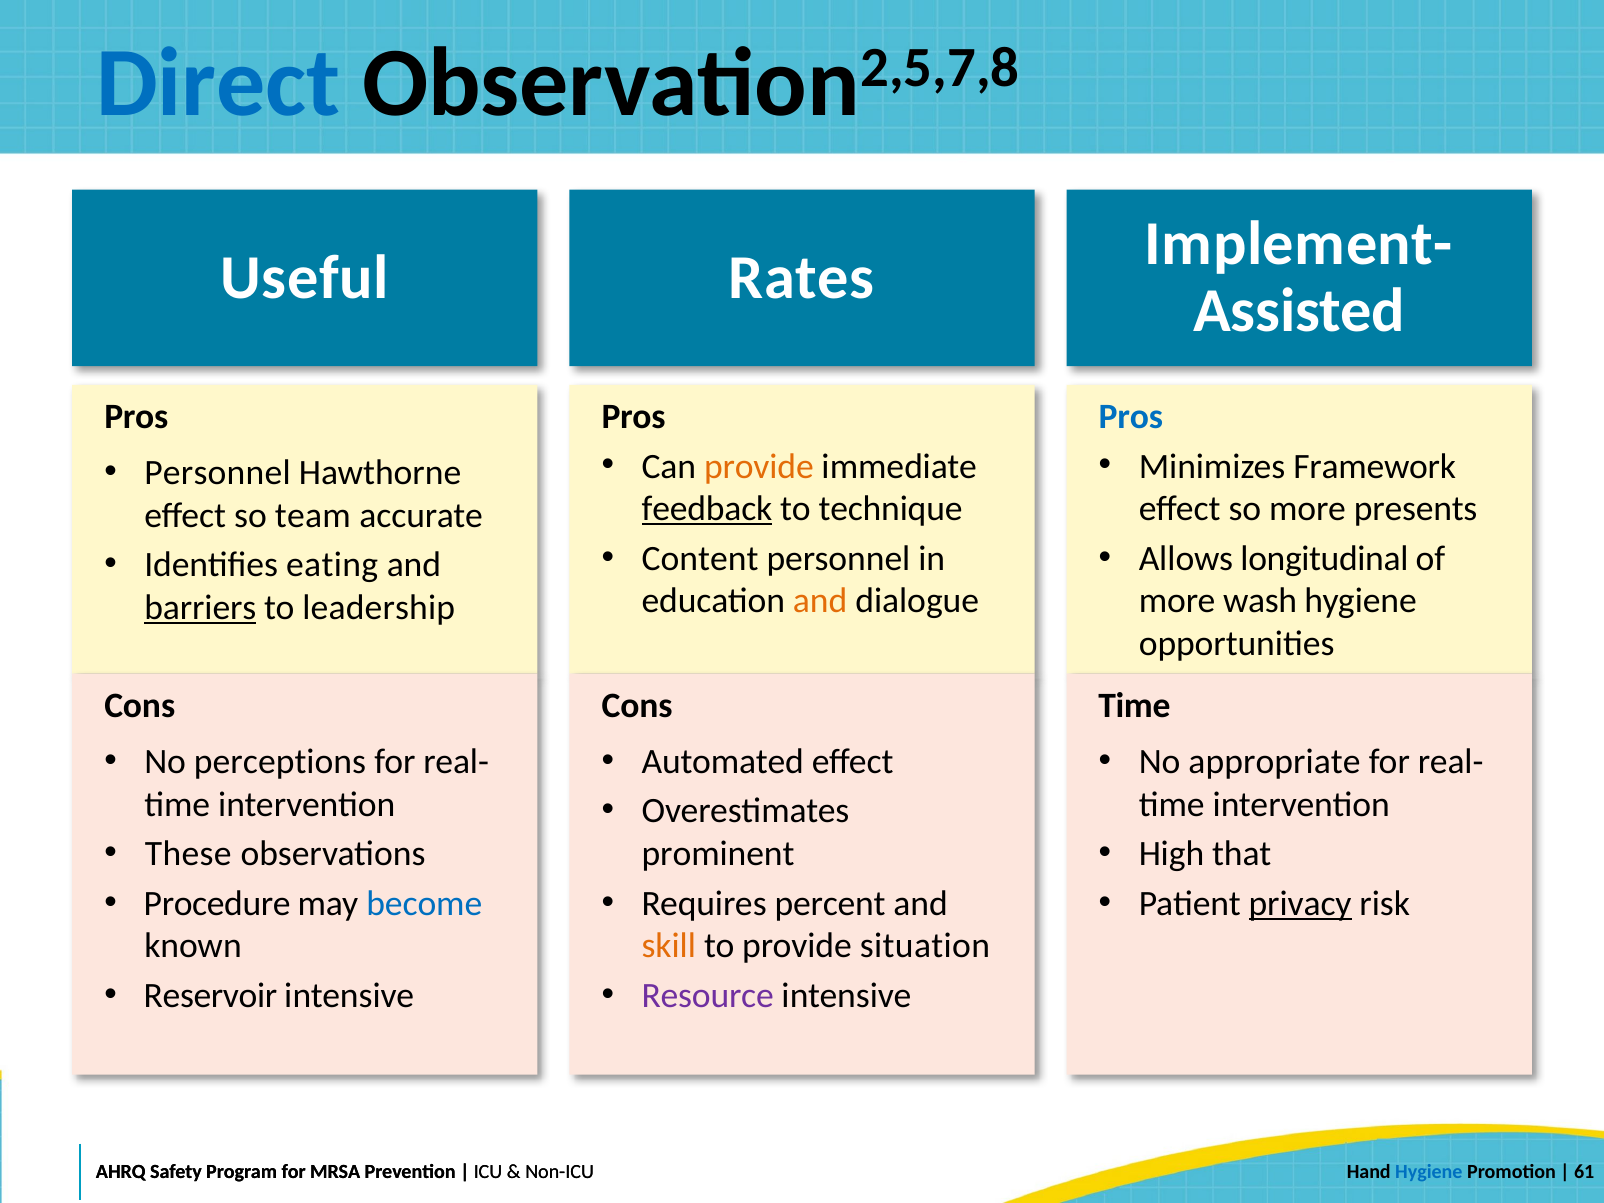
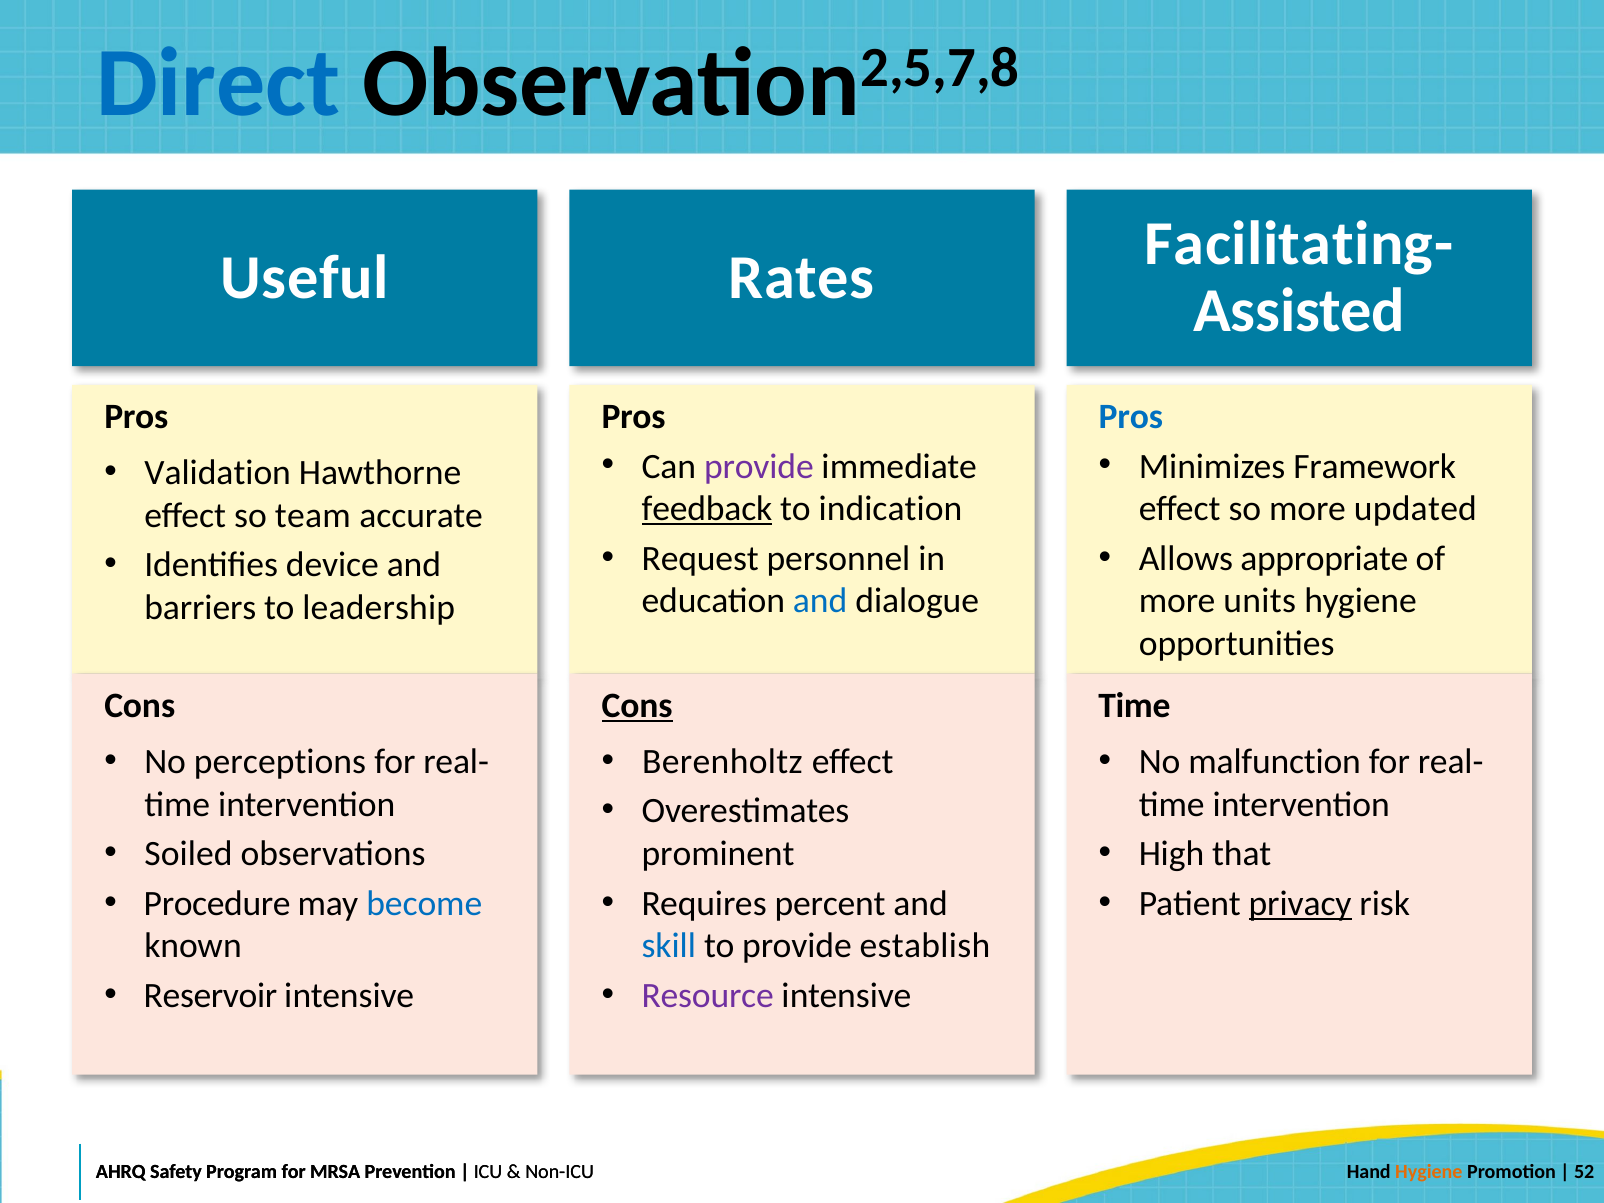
Implement-: Implement- -> Facilitating-
provide at (759, 466) colour: orange -> purple
Personnel at (218, 473): Personnel -> Validation
technique: technique -> indication
presents: presents -> updated
Content: Content -> Request
longitudinal: longitudinal -> appropriate
eating: eating -> device
and at (820, 601) colour: orange -> blue
wash: wash -> units
barriers underline: present -> none
Cons at (637, 706) underline: none -> present
Automated: Automated -> Berenholtz
appropriate: appropriate -> malfunction
These: These -> Soiled
skill colour: orange -> blue
situation: situation -> establish
61: 61 -> 52
Hygiene at (1429, 1172) colour: blue -> orange
